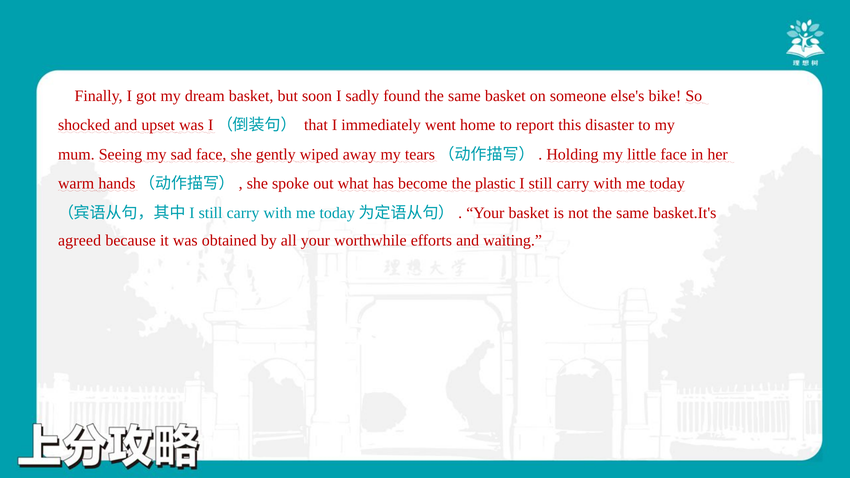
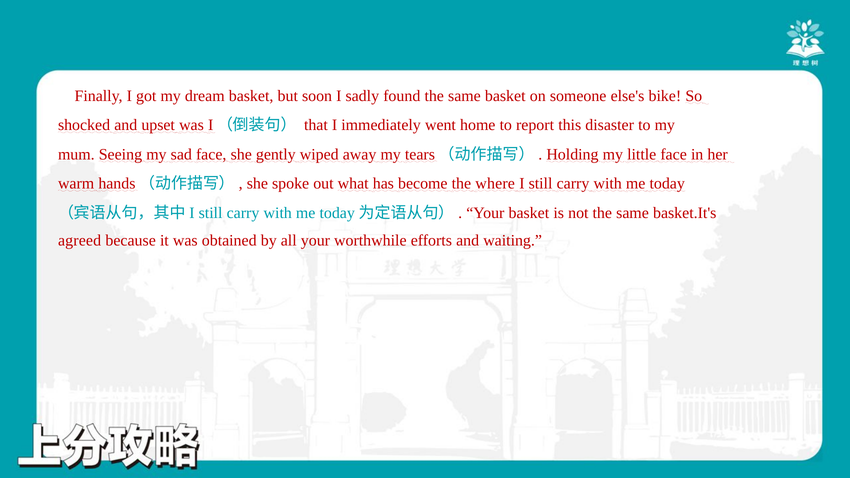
plastic: plastic -> where
